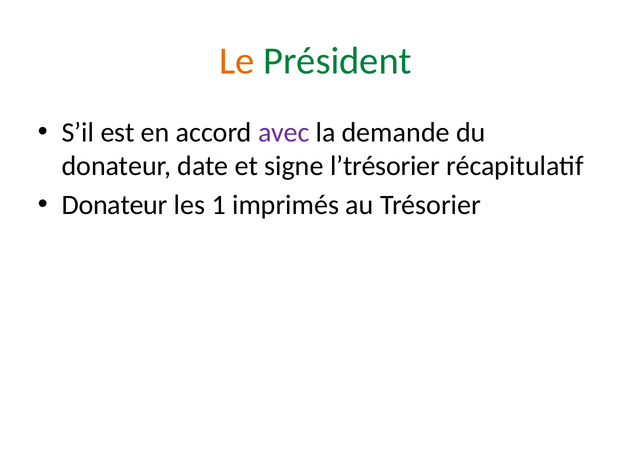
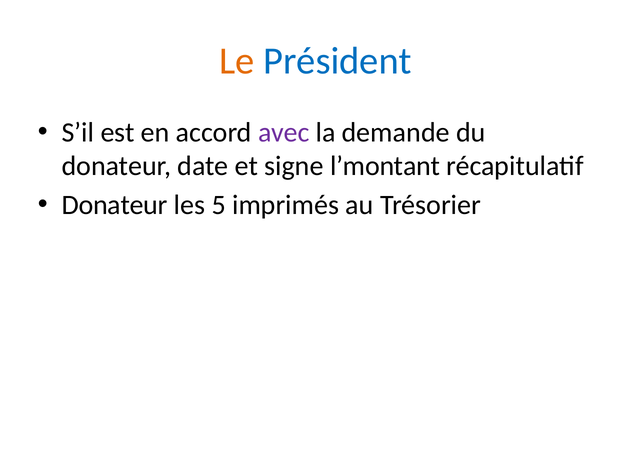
Président colour: green -> blue
l’trésorier: l’trésorier -> l’montant
1: 1 -> 5
